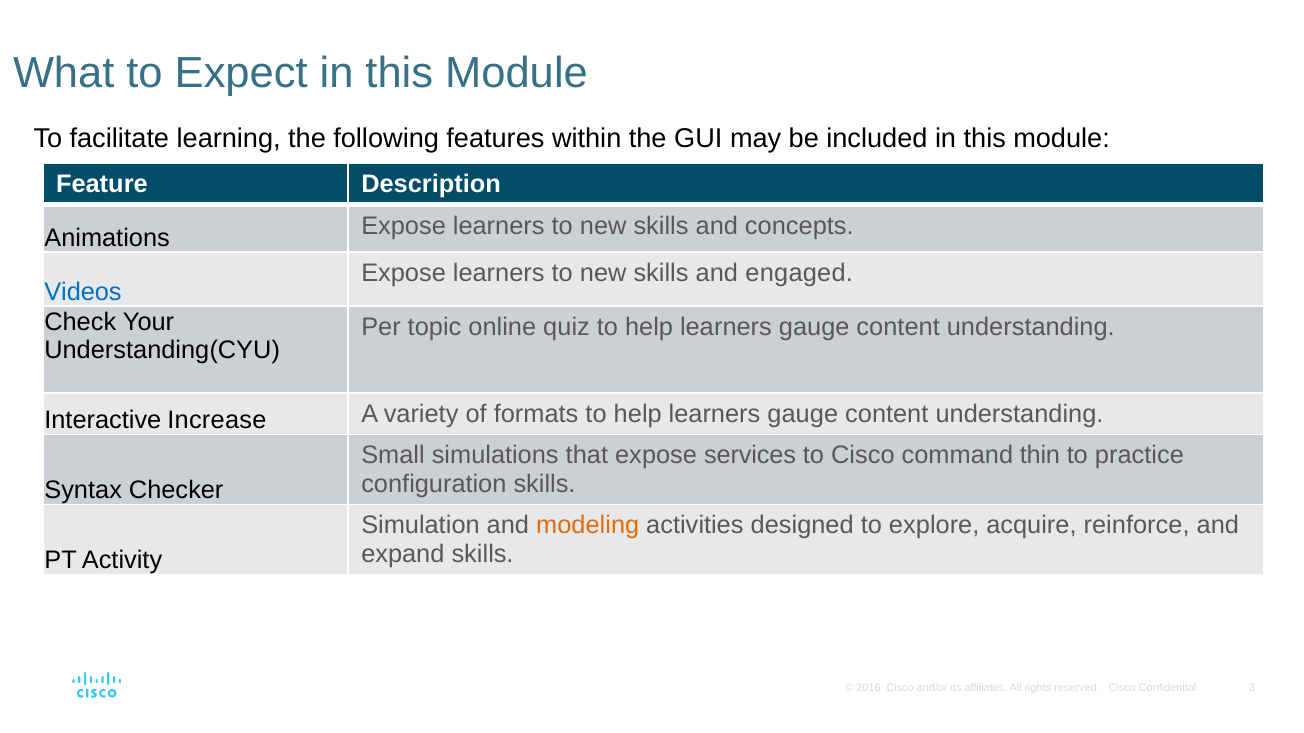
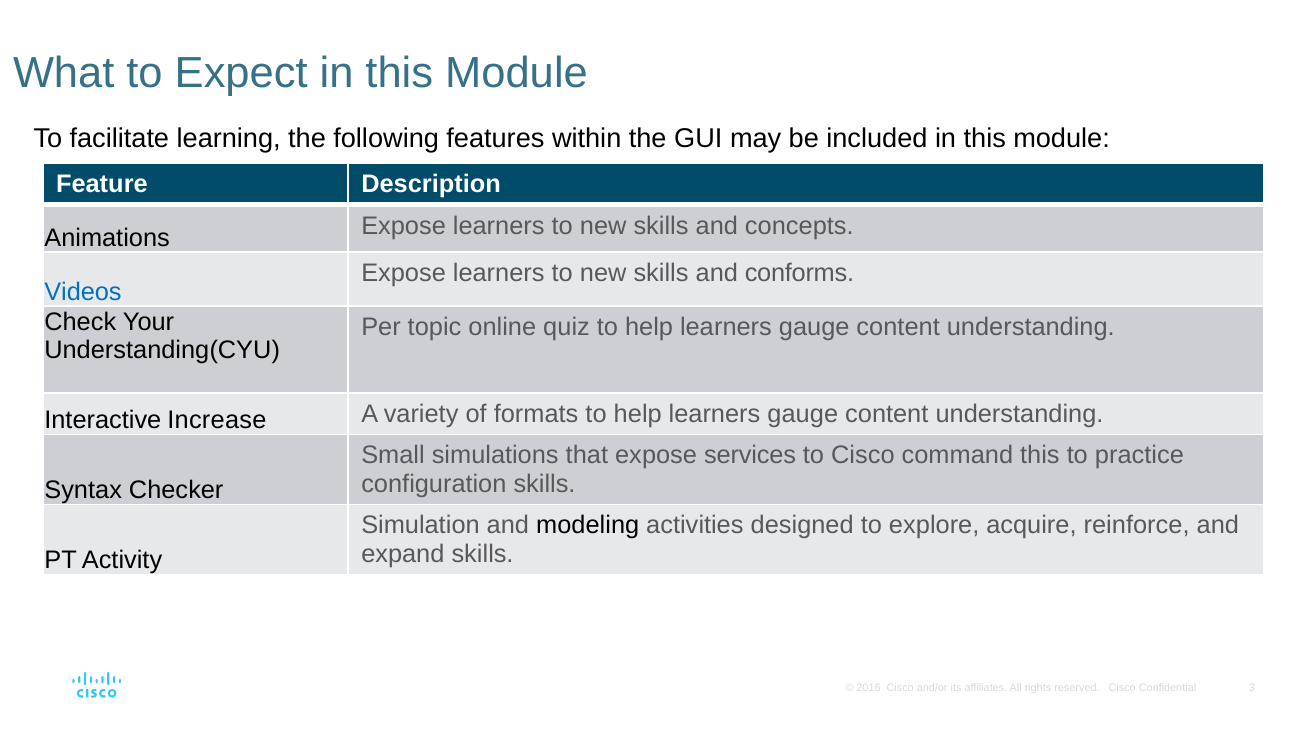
engaged: engaged -> conforms
command thin: thin -> this
modeling colour: orange -> black
